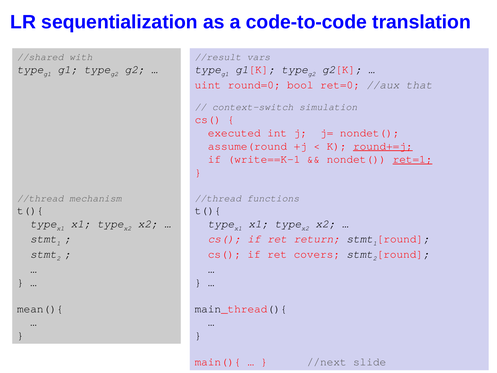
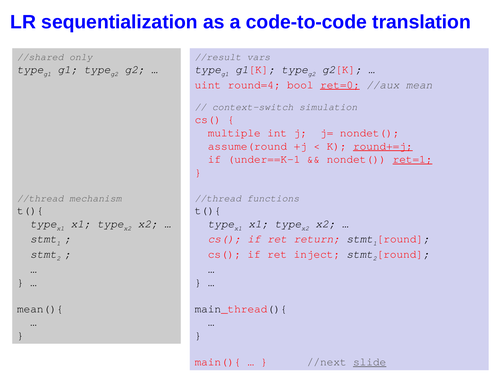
with: with -> only
round=0: round=0 -> round=4
ret=0 underline: none -> present
that: that -> mean
executed: executed -> multiple
write==K-1: write==K-1 -> under==K-1
covers: covers -> inject
slide underline: none -> present
